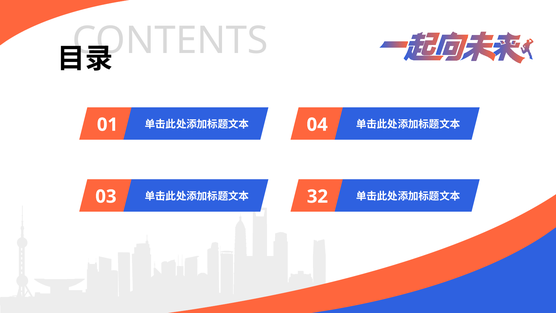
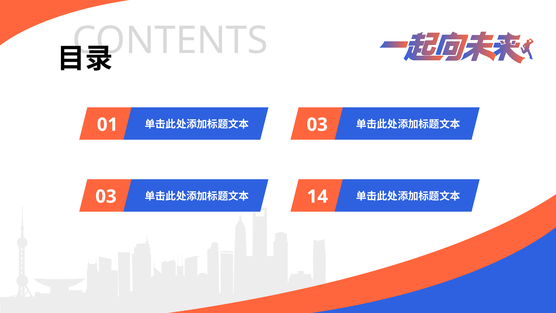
04 at (317, 125): 04 -> 03
32: 32 -> 14
